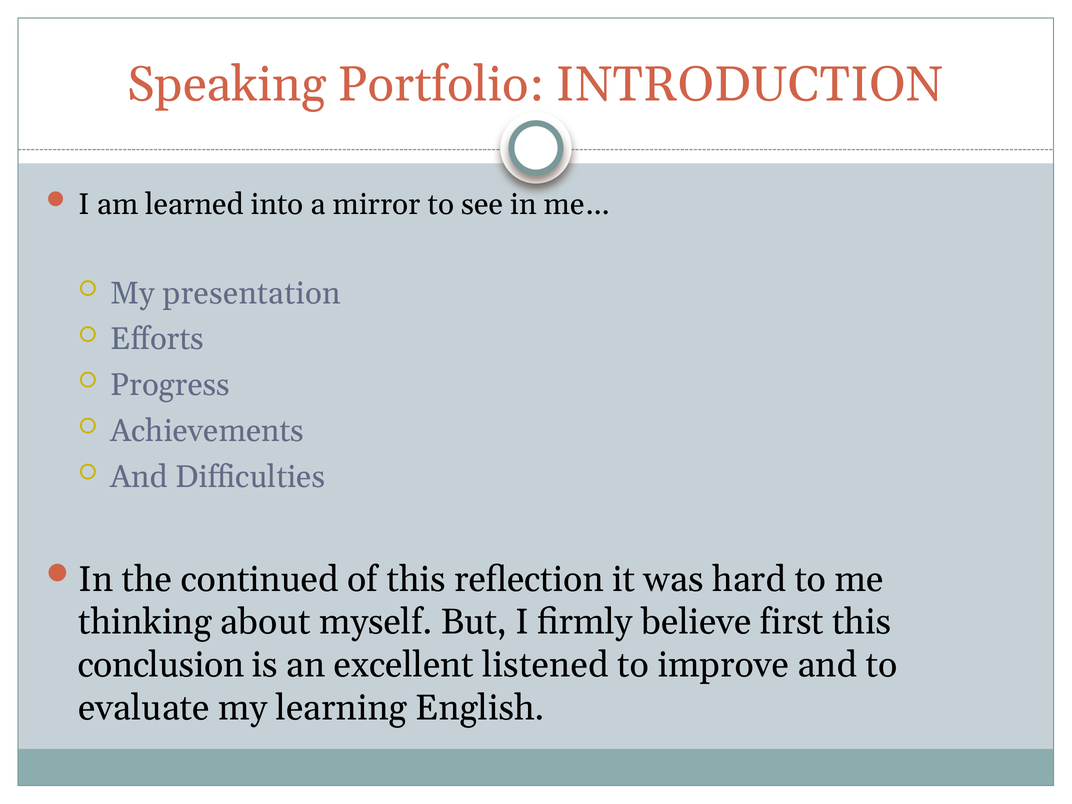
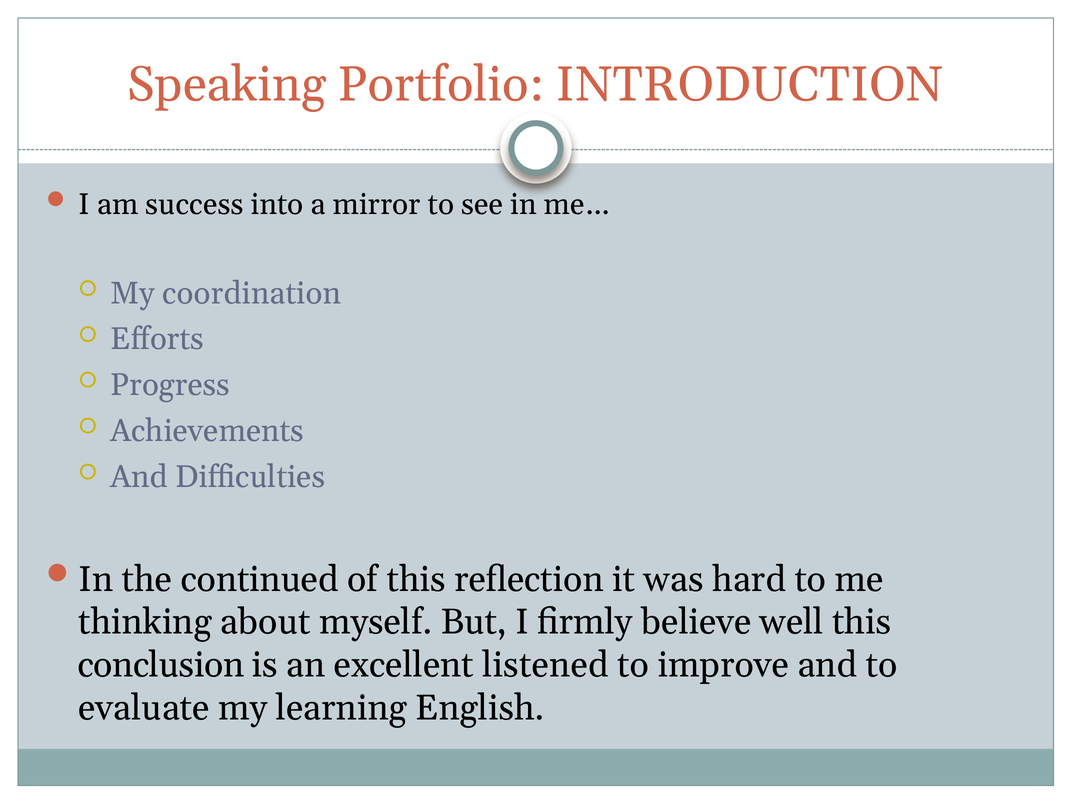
learned: learned -> success
presentation: presentation -> coordination
first: first -> well
